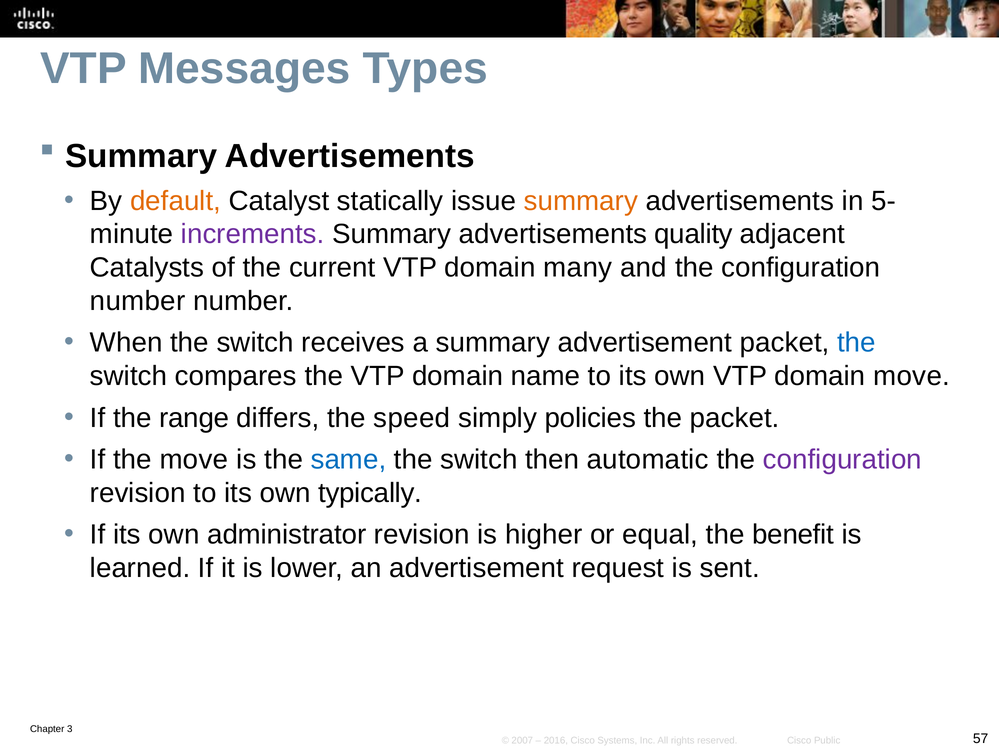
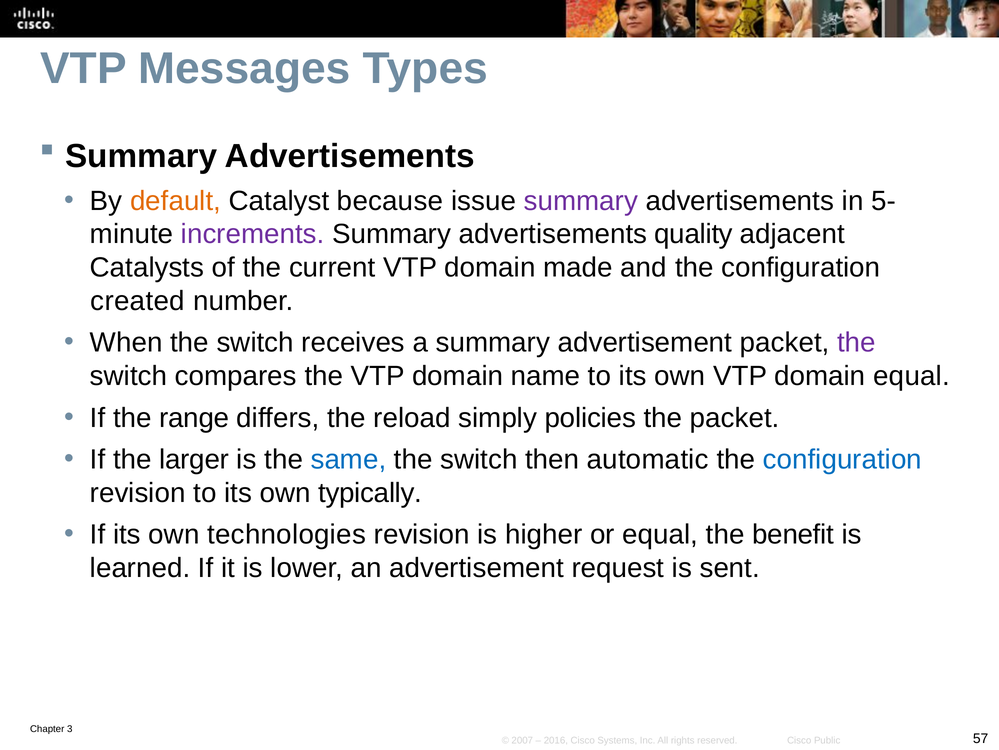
statically: statically -> because
summary at (581, 201) colour: orange -> purple
many: many -> made
number at (138, 301): number -> created
the at (856, 342) colour: blue -> purple
domain move: move -> equal
speed: speed -> reload
the move: move -> larger
configuration at (842, 459) colour: purple -> blue
administrator: administrator -> technologies
